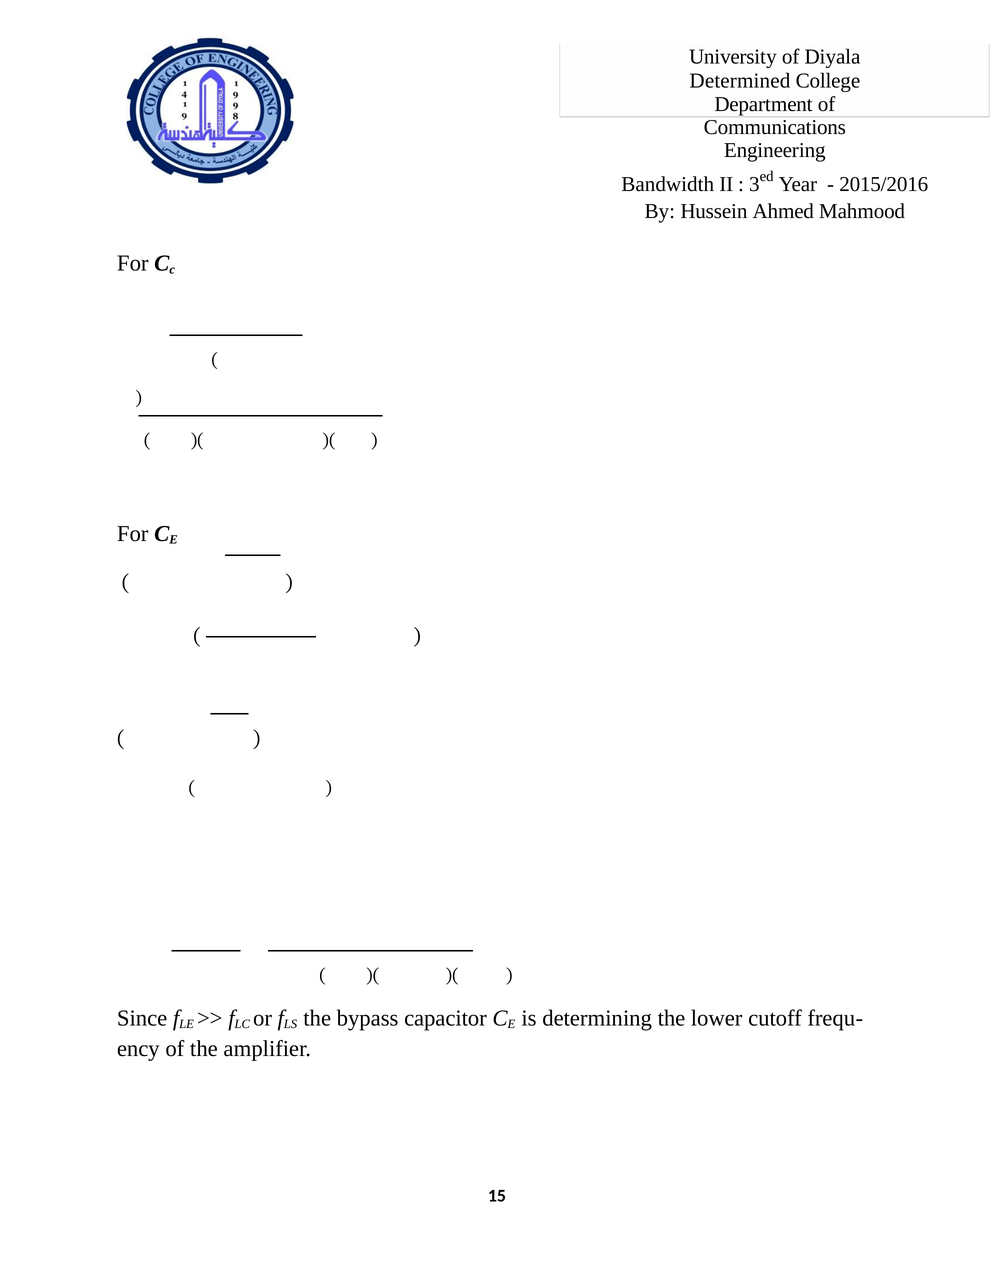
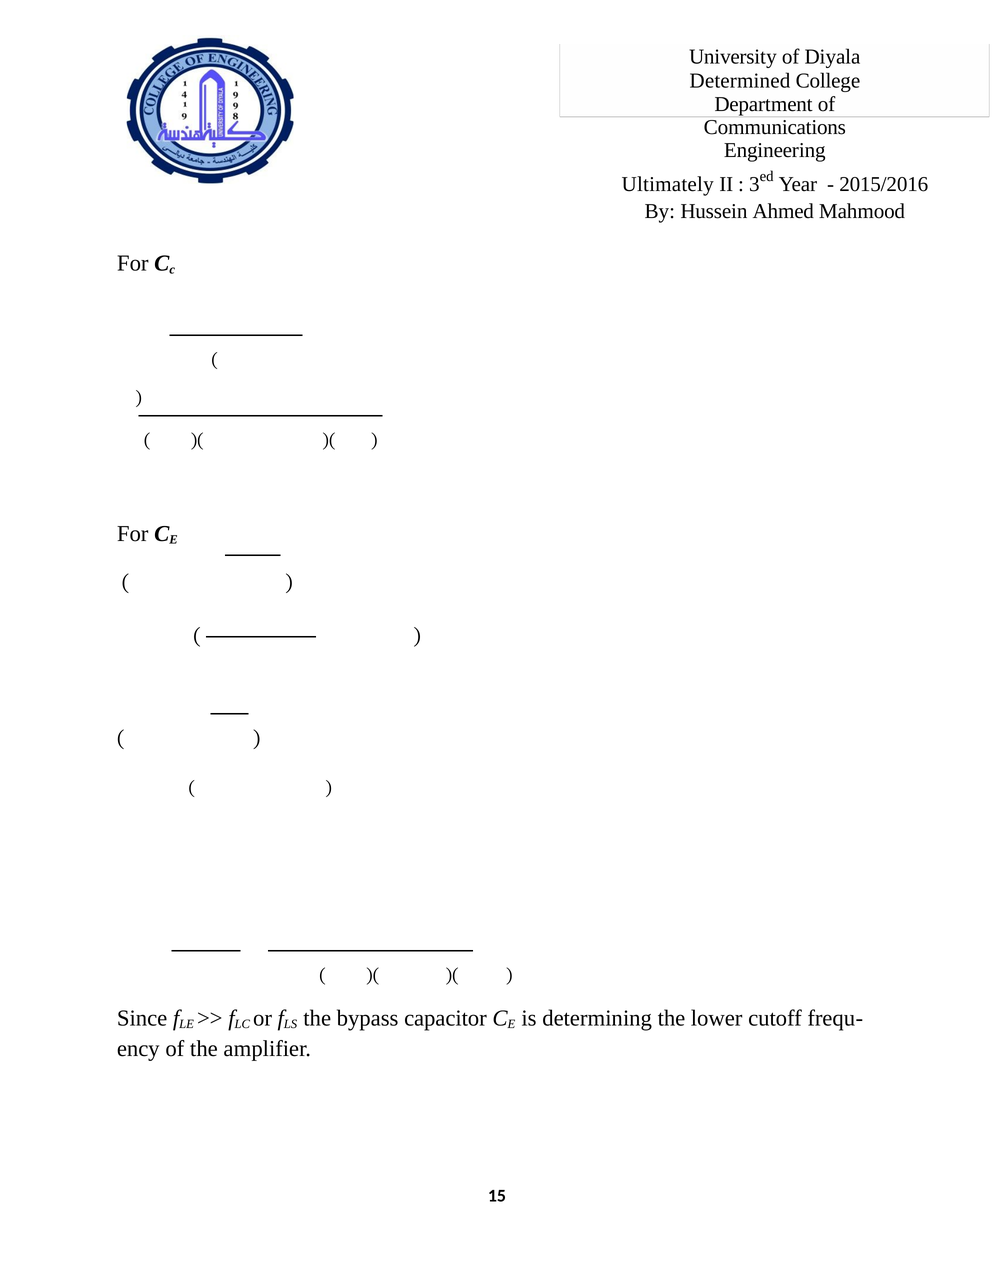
Bandwidth: Bandwidth -> Ultimately
